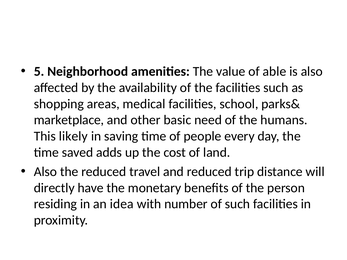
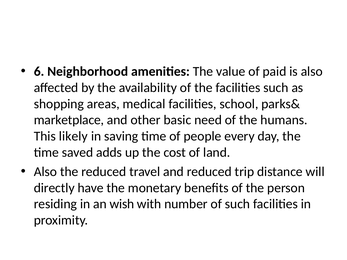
5: 5 -> 6
able: able -> paid
idea: idea -> wish
